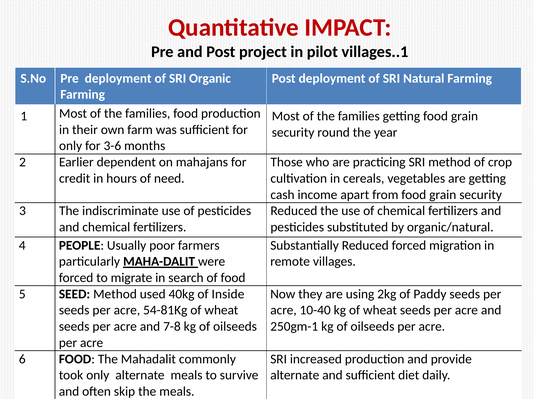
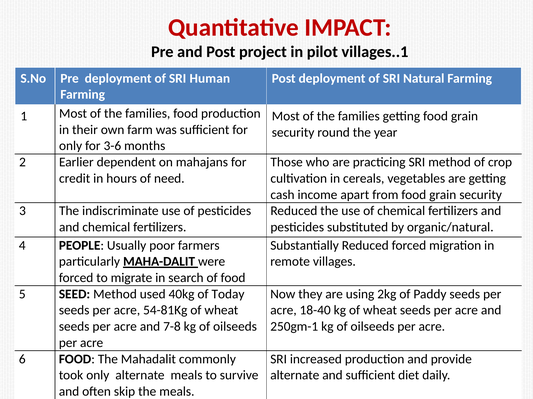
Organic: Organic -> Human
Inside: Inside -> Today
10-40: 10-40 -> 18-40
